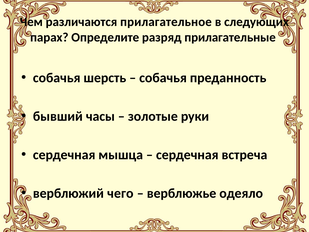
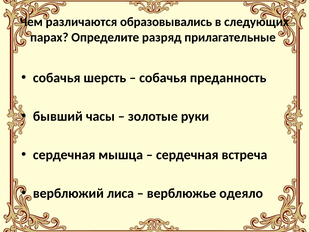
прилагательное: прилагательное -> образовывались
чего: чего -> лиса
